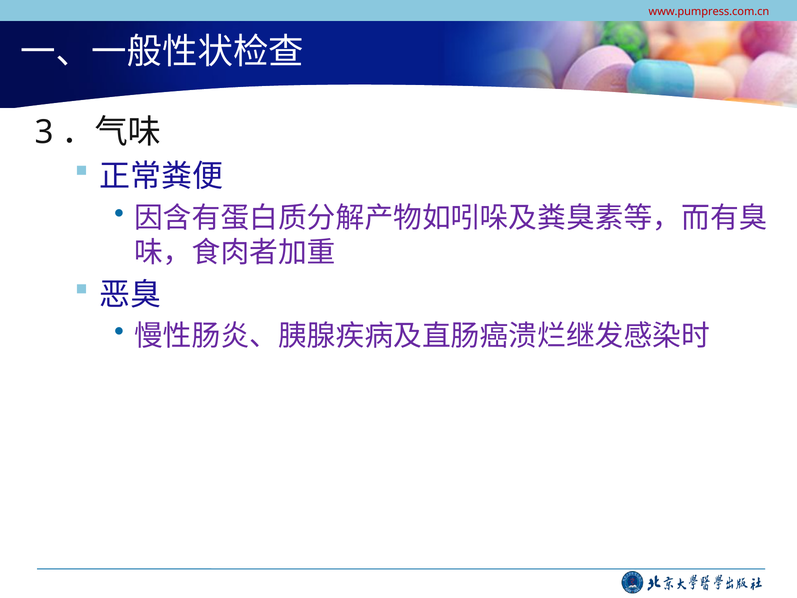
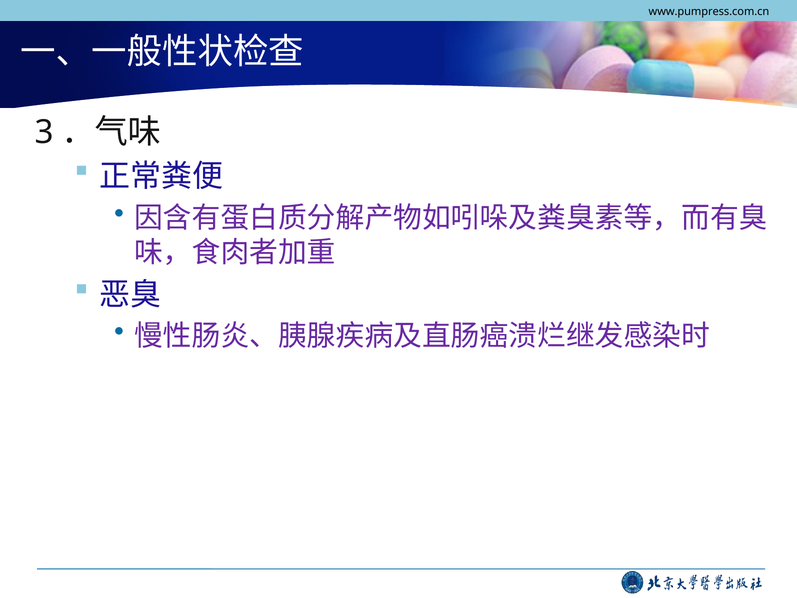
www.pumpress.com.cn colour: red -> black
